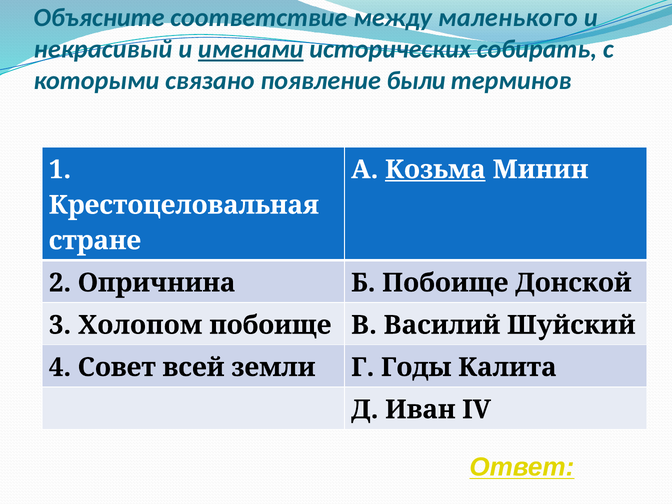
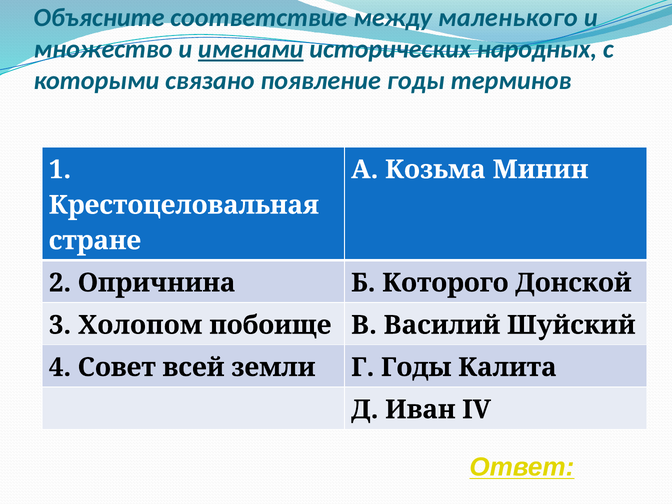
некрасивый: некрасивый -> множество
собирать: собирать -> народных
появление были: были -> годы
Козьма underline: present -> none
Б Побоище: Побоище -> Которого
